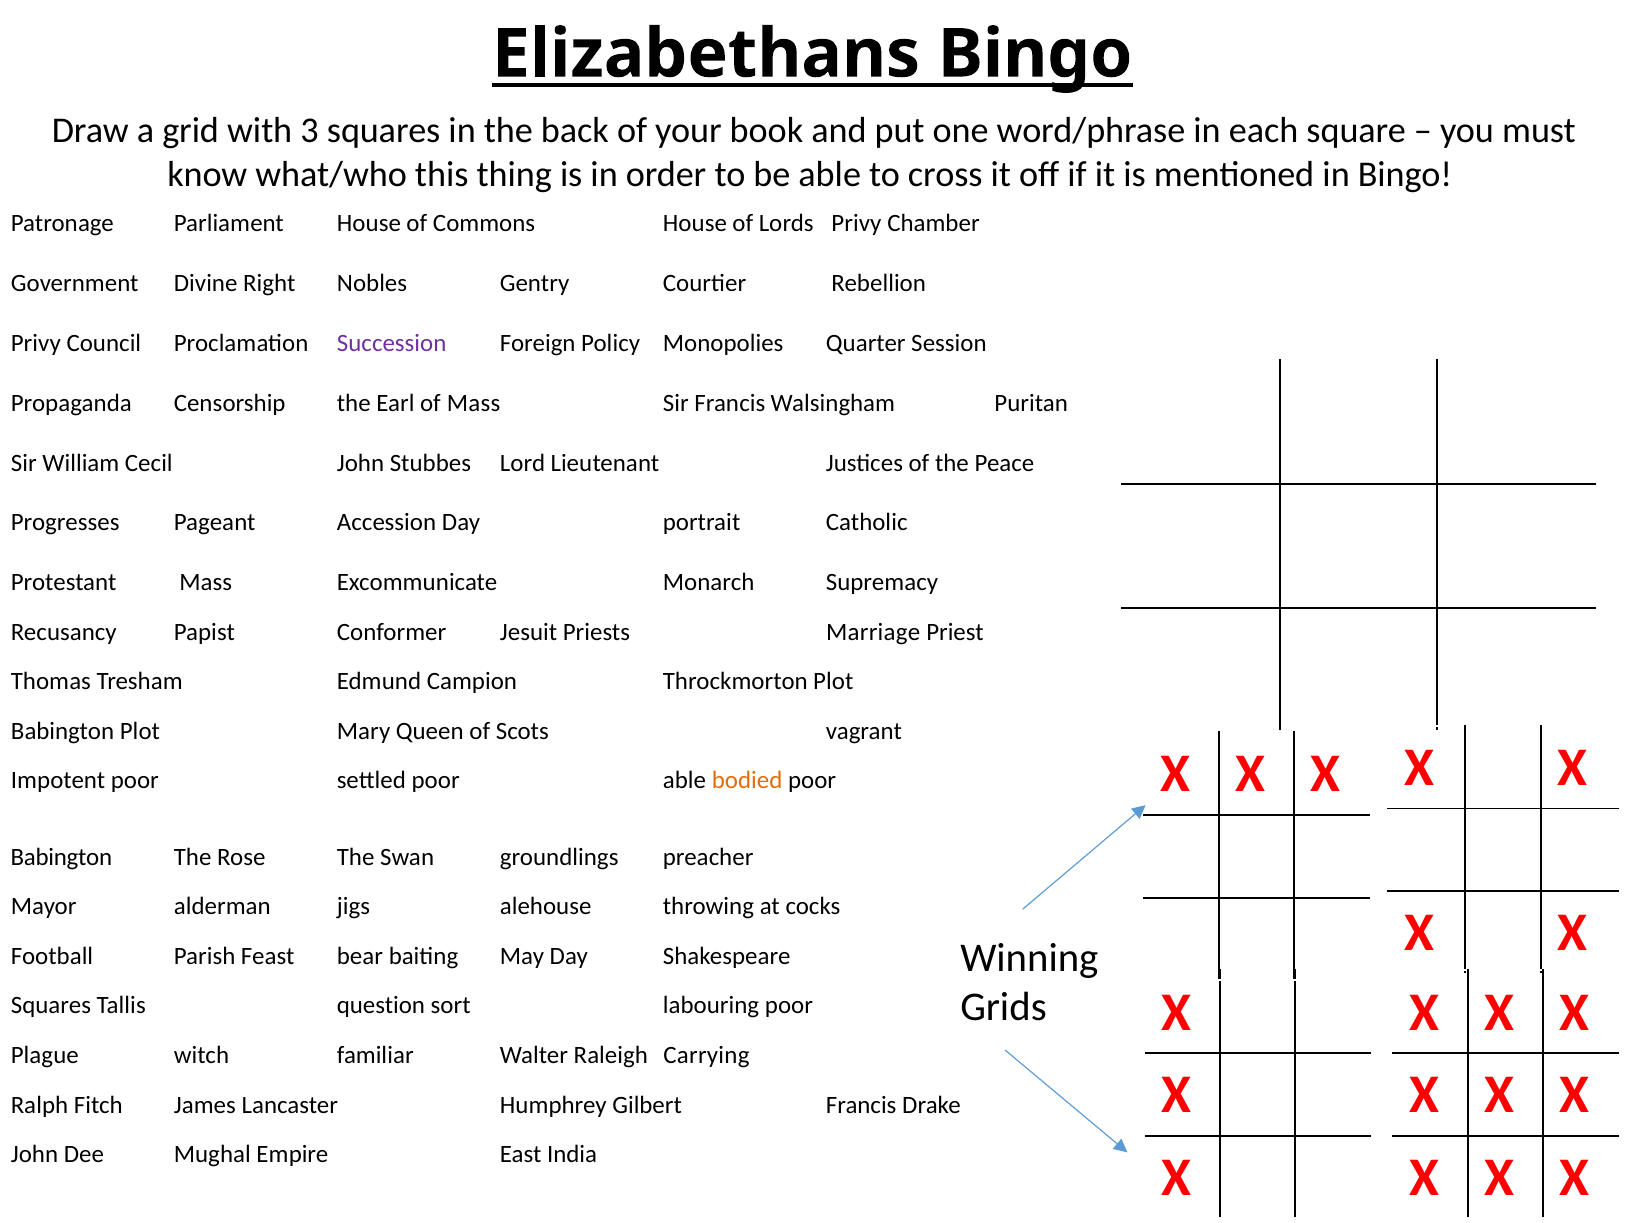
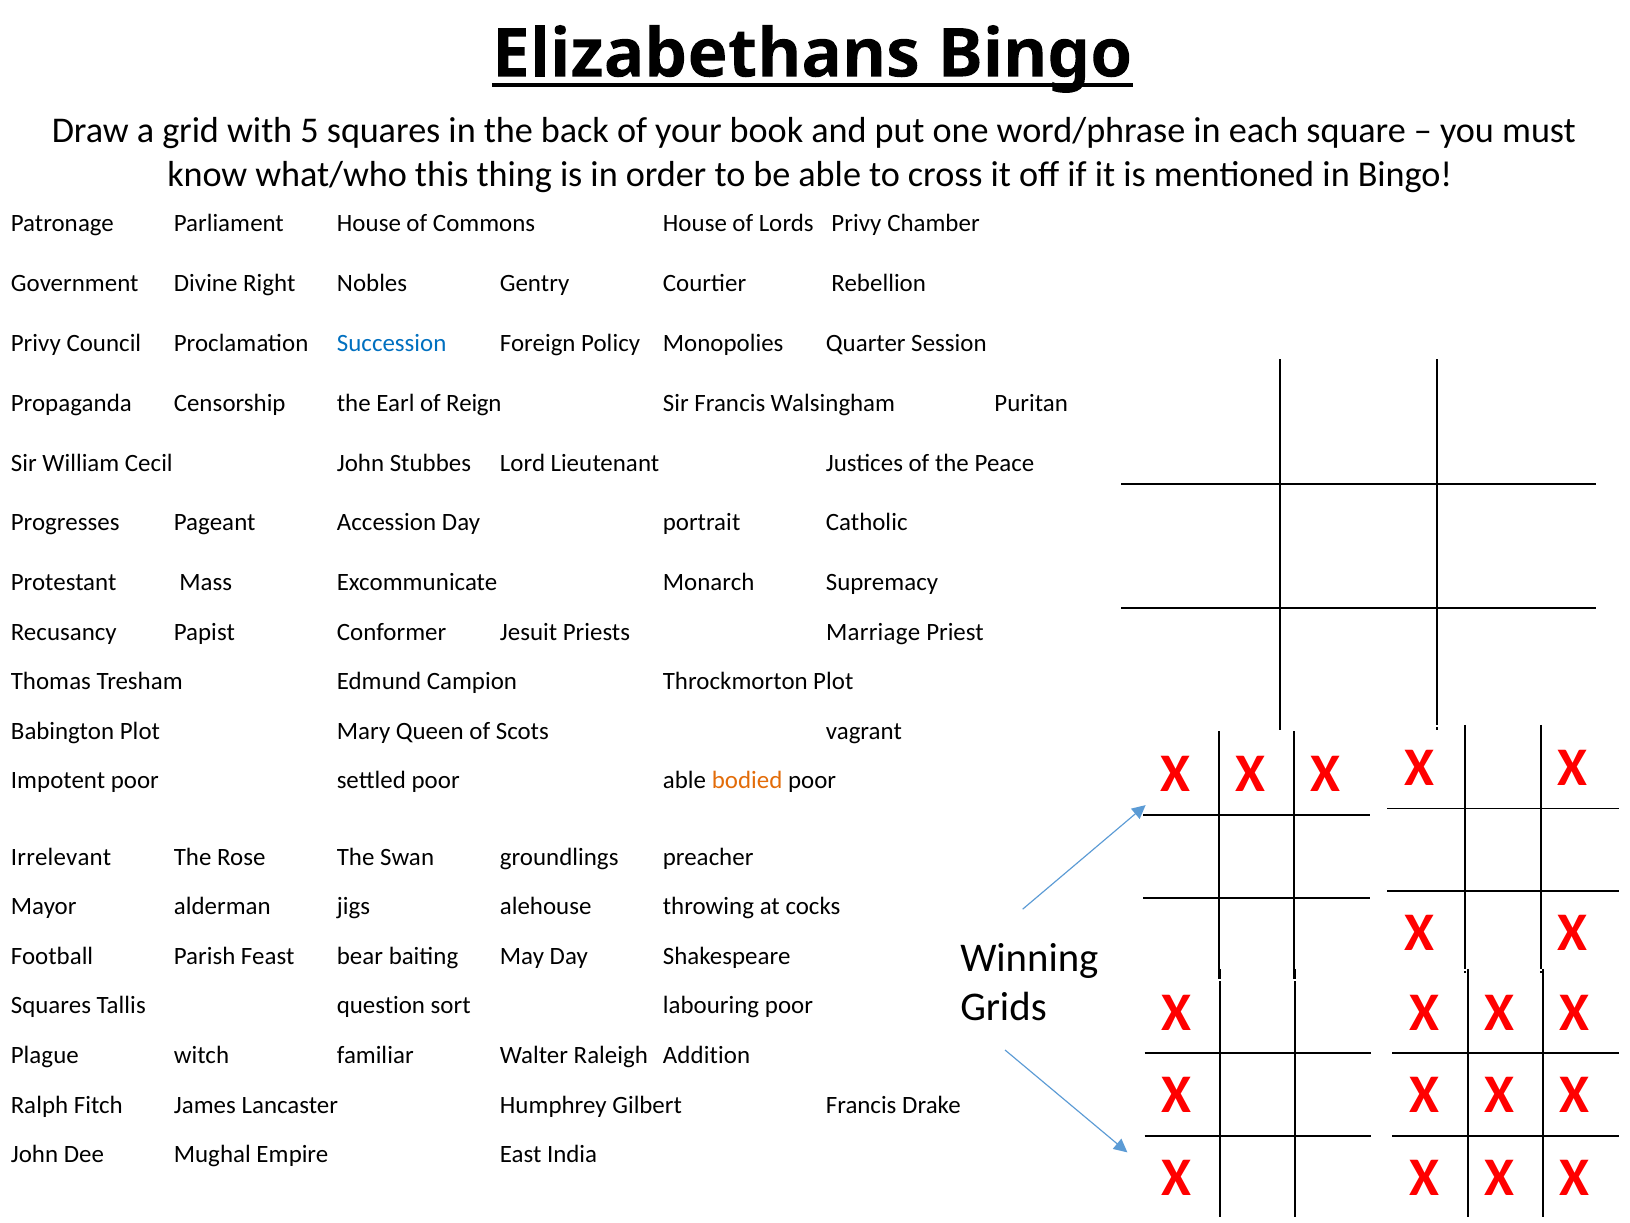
3: 3 -> 5
Succession colour: purple -> blue
of Mass: Mass -> Reign
Babington at (61, 857): Babington -> Irrelevant
Carrying: Carrying -> Addition
